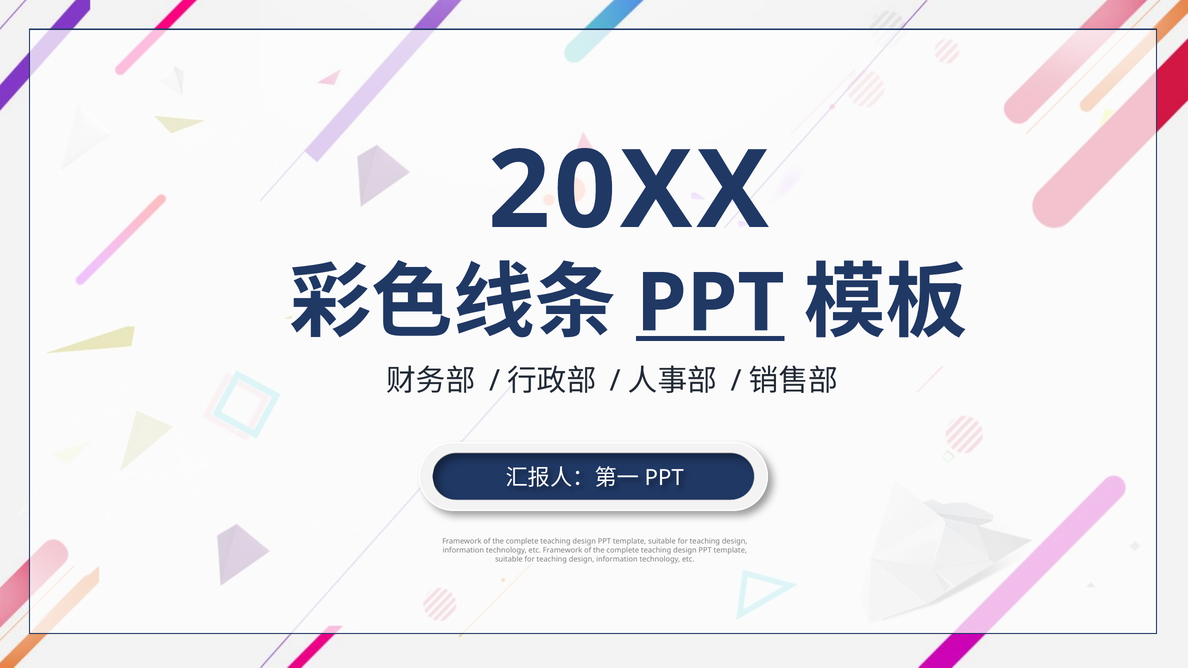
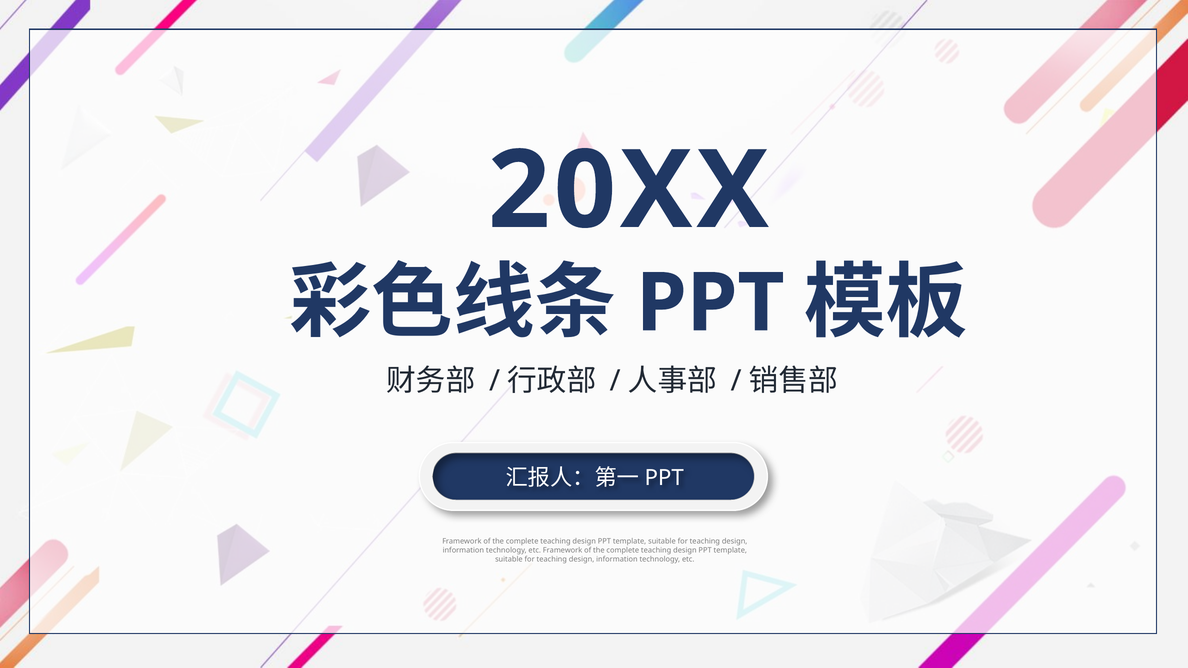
PPT at (710, 303) underline: present -> none
